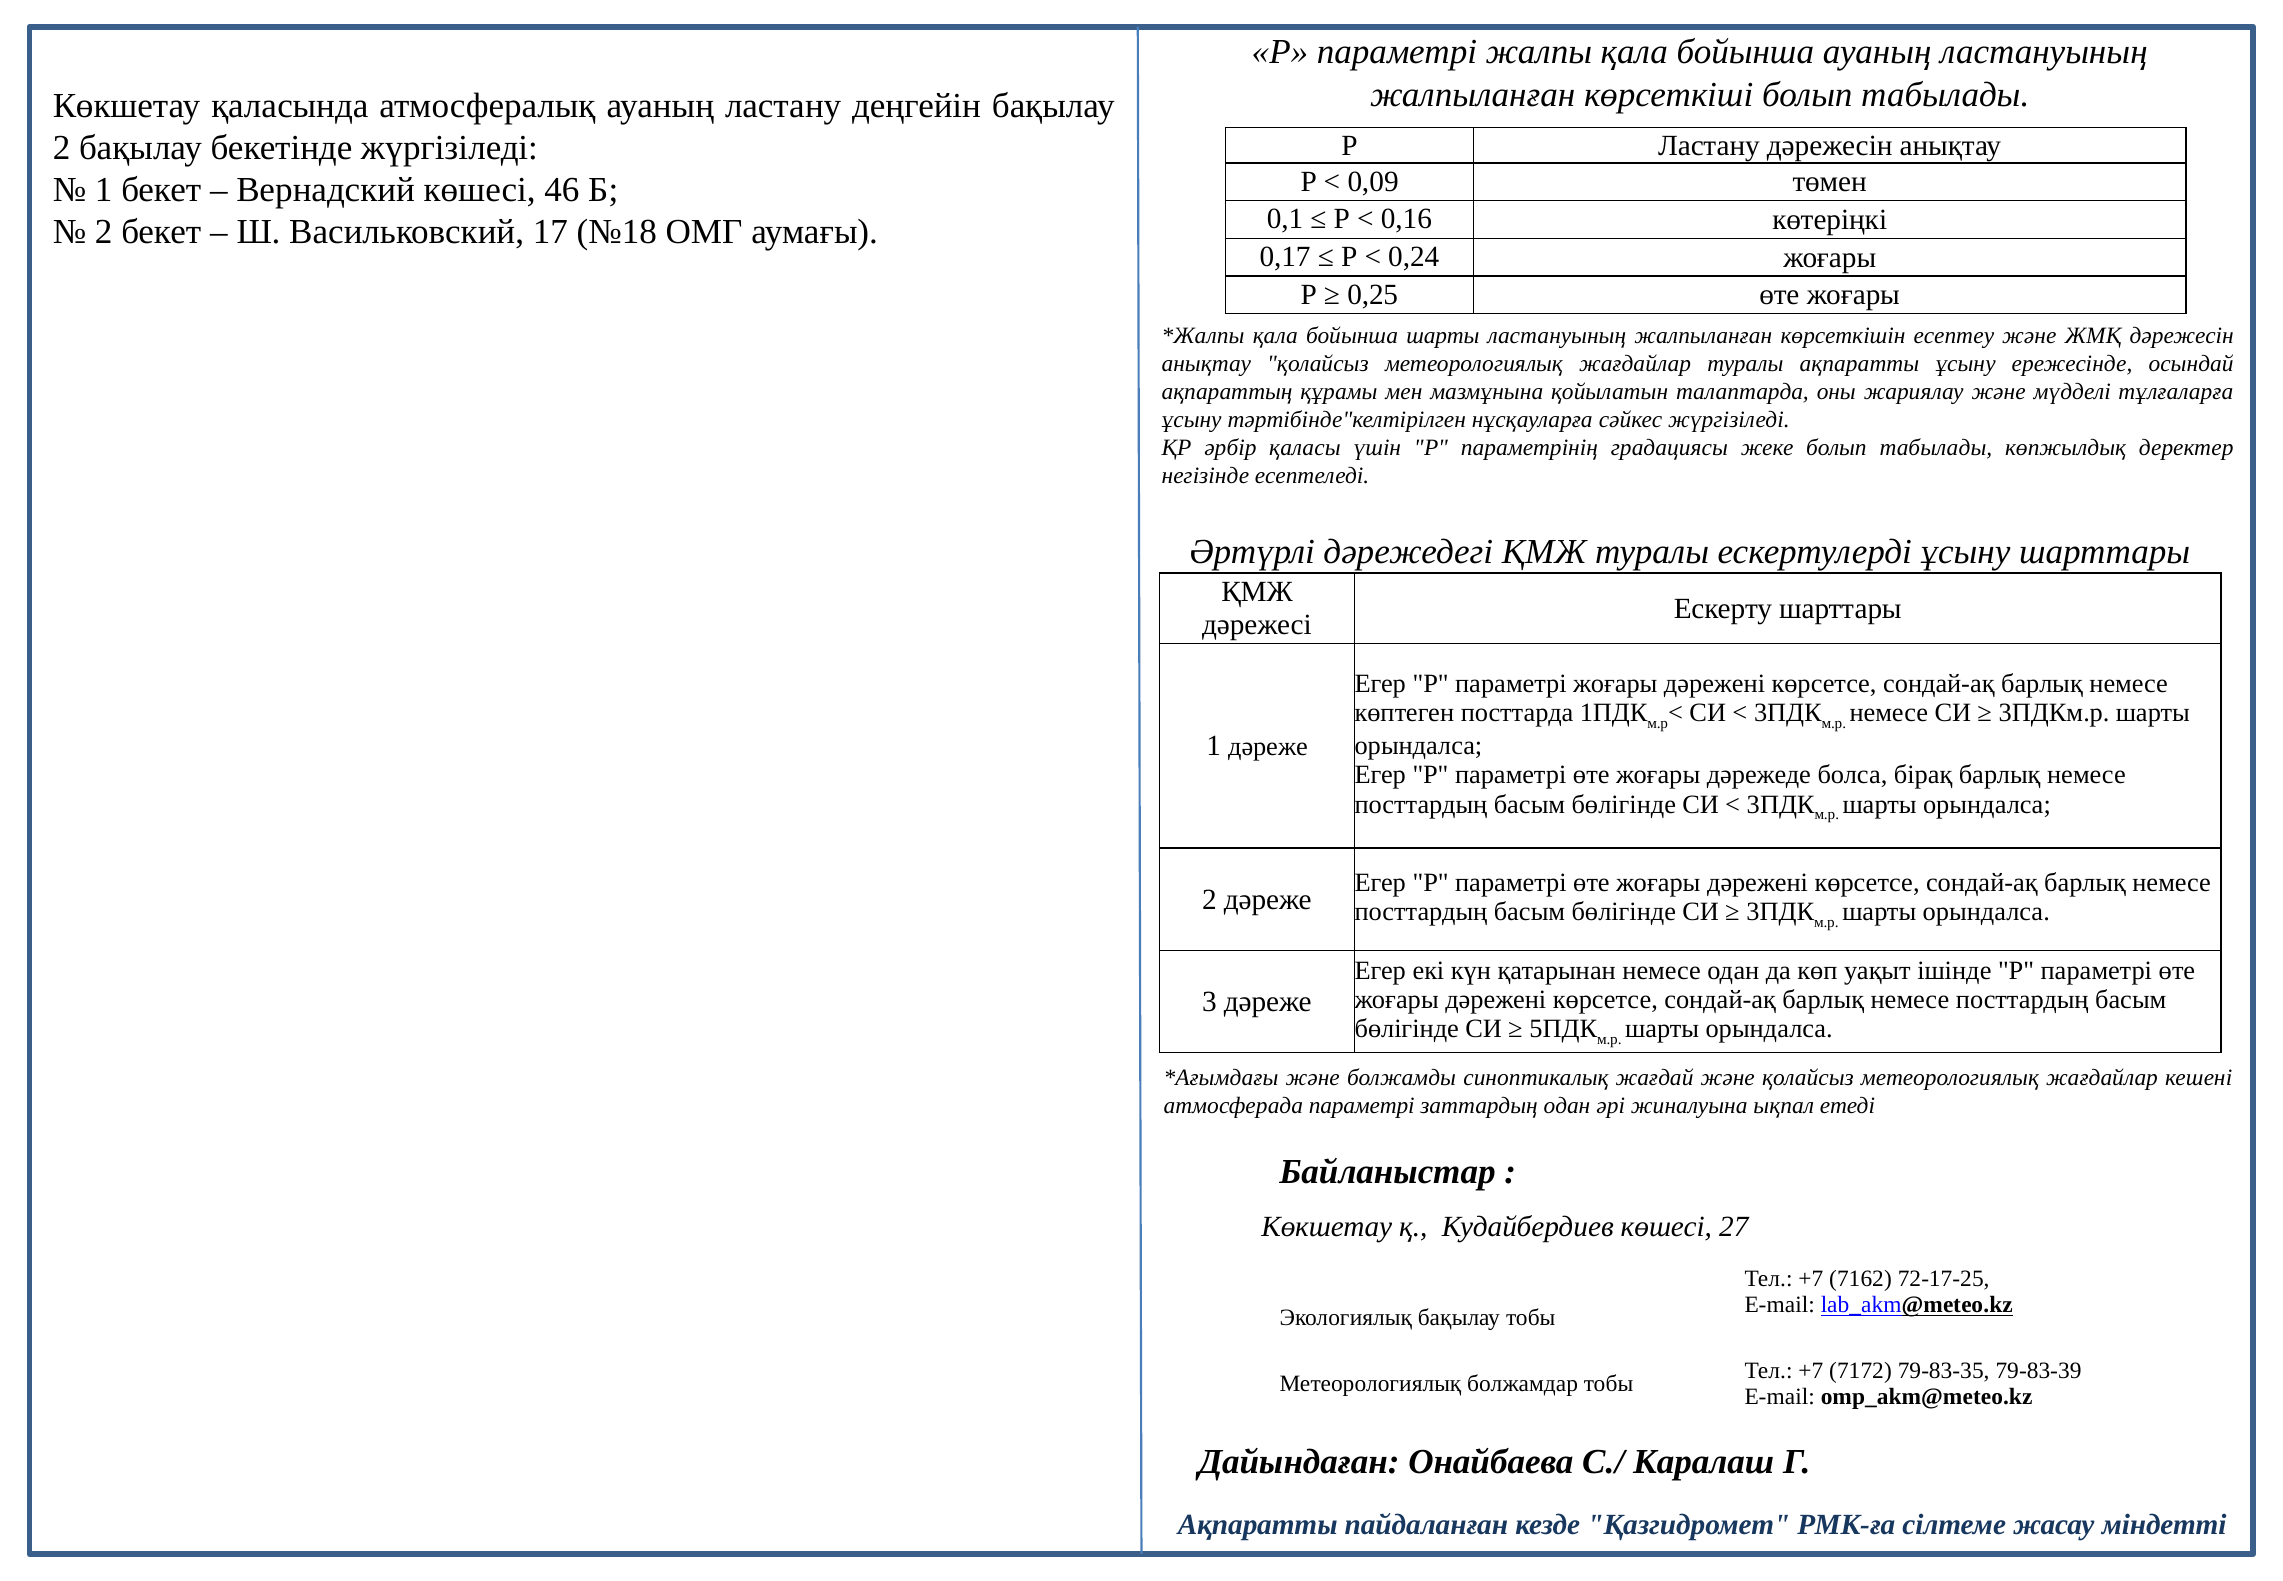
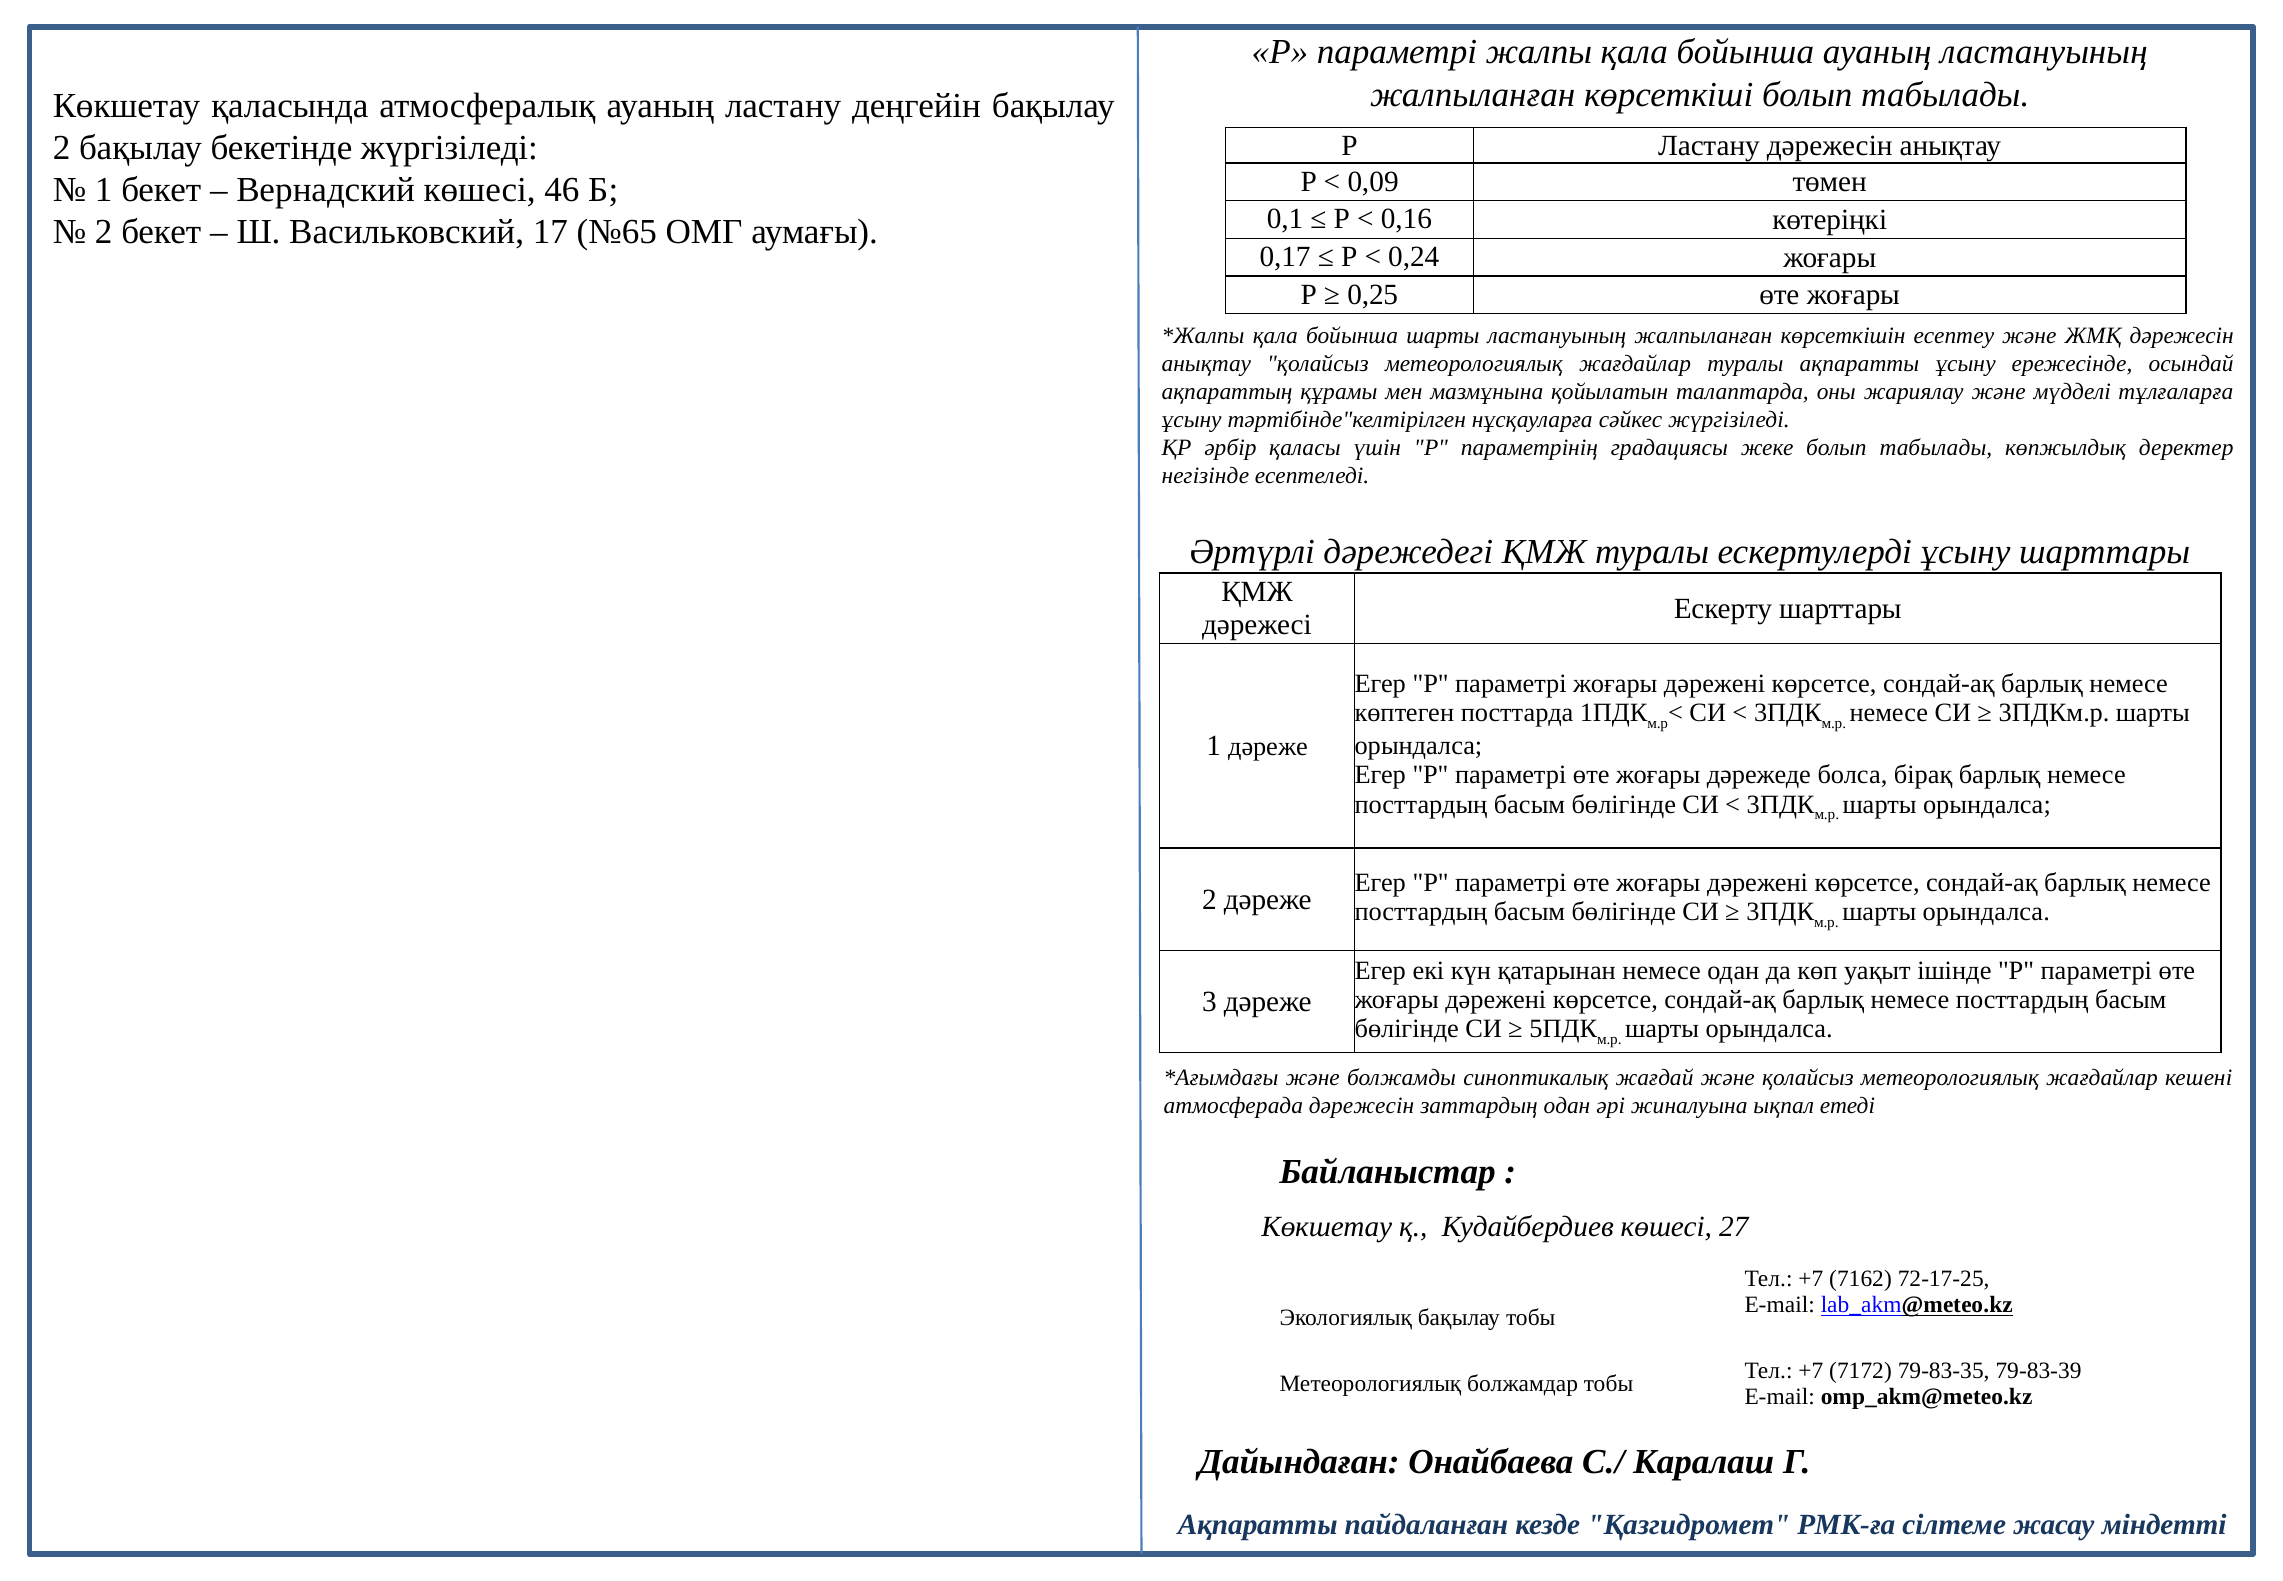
№18: №18 -> №65
атмосферада параметрі: параметрі -> дәрежесін
